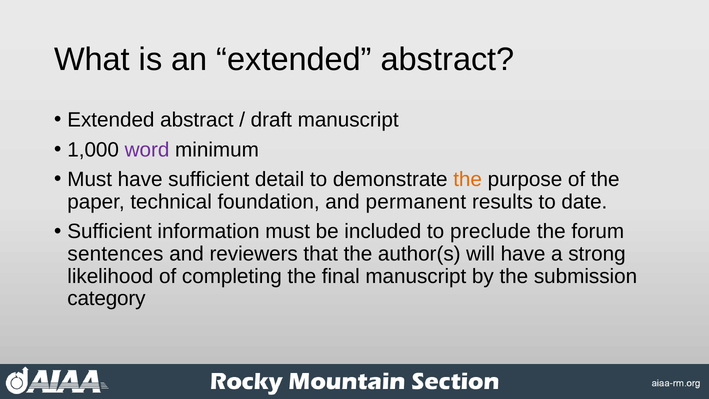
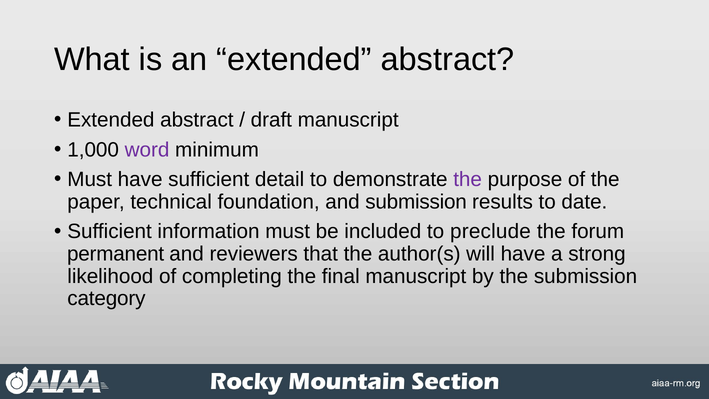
the at (468, 179) colour: orange -> purple
and permanent: permanent -> submission
sentences: sentences -> permanent
